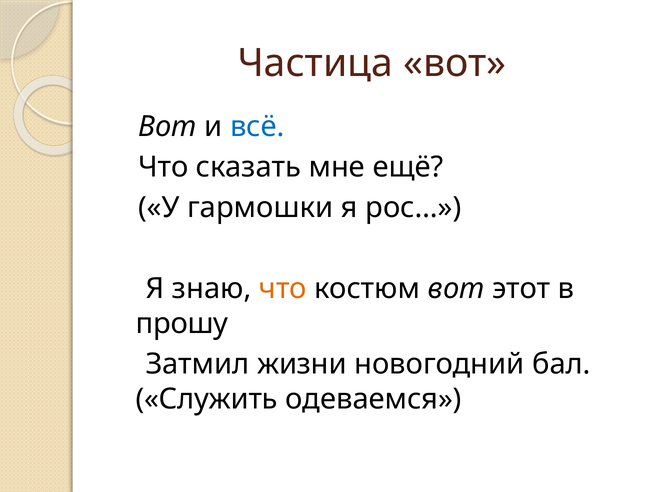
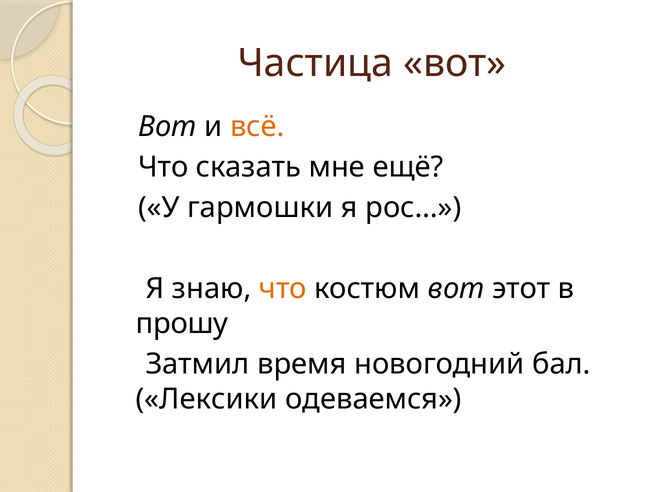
всё colour: blue -> orange
жизни: жизни -> время
Служить: Служить -> Лексики
